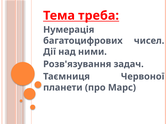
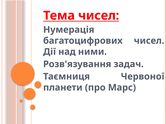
Тема треба: треба -> чисел
